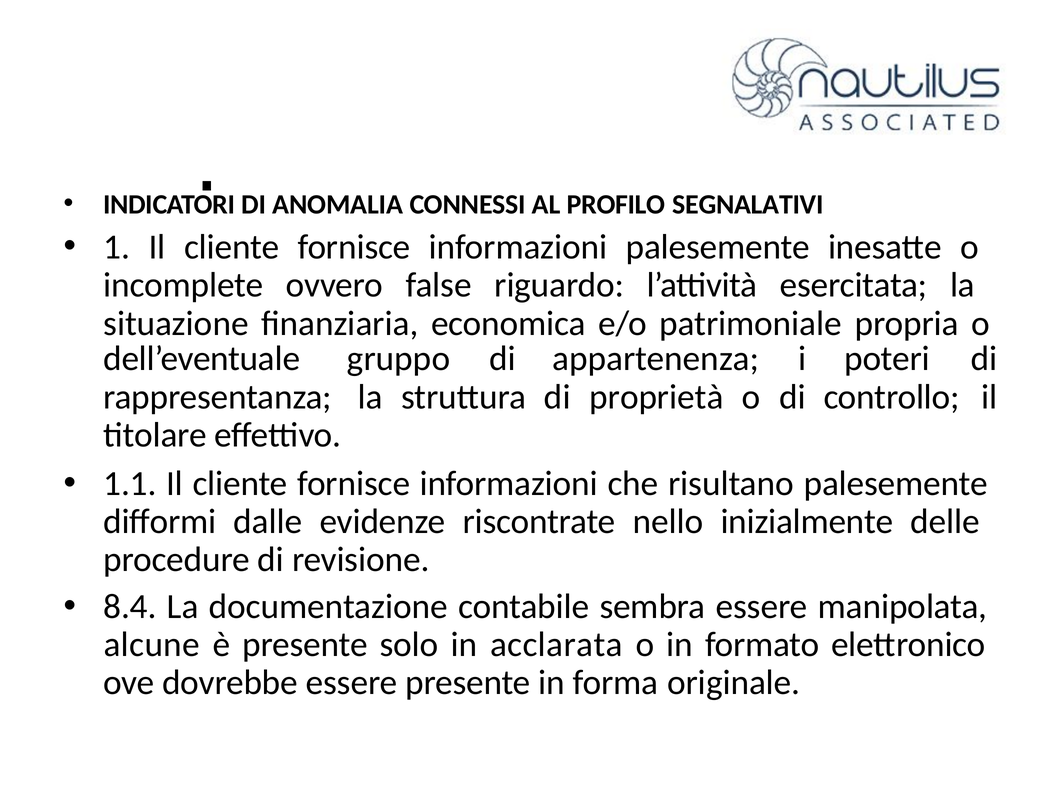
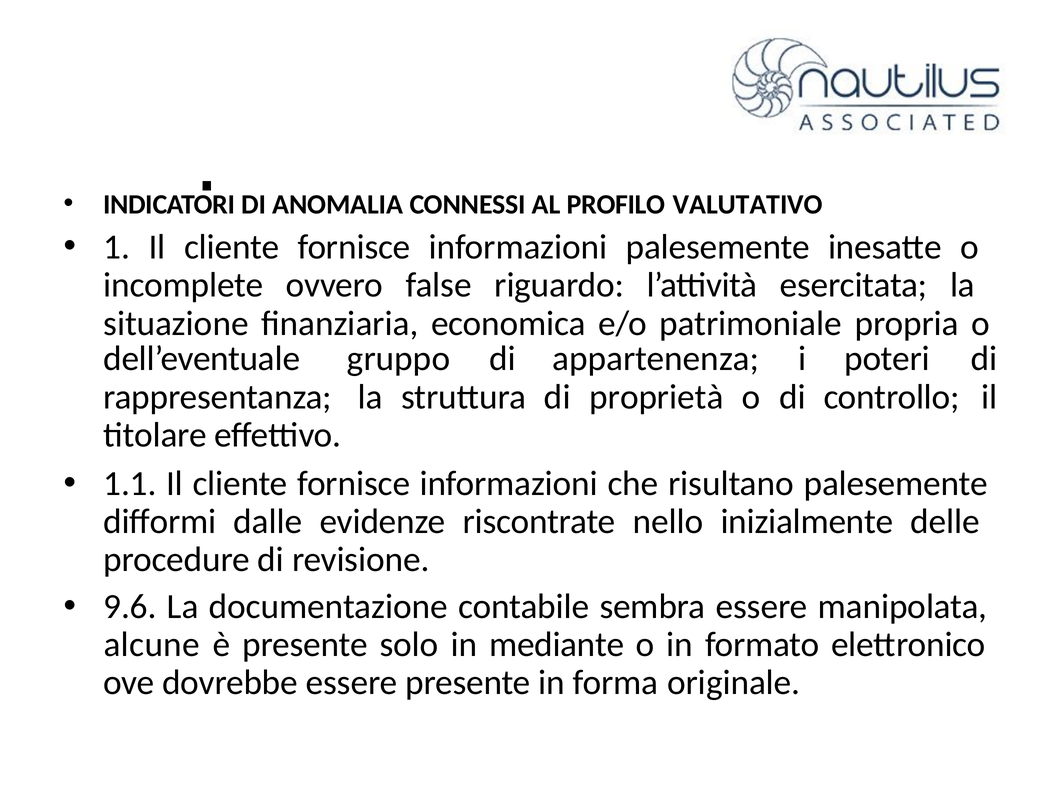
SEGNALATIVI: SEGNALATIVI -> VALUTATIVO
8.4: 8.4 -> 9.6
acclarata: acclarata -> mediante
